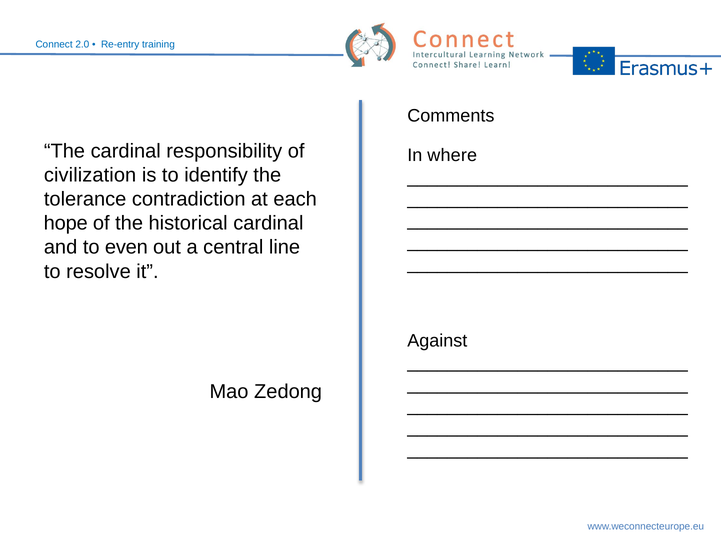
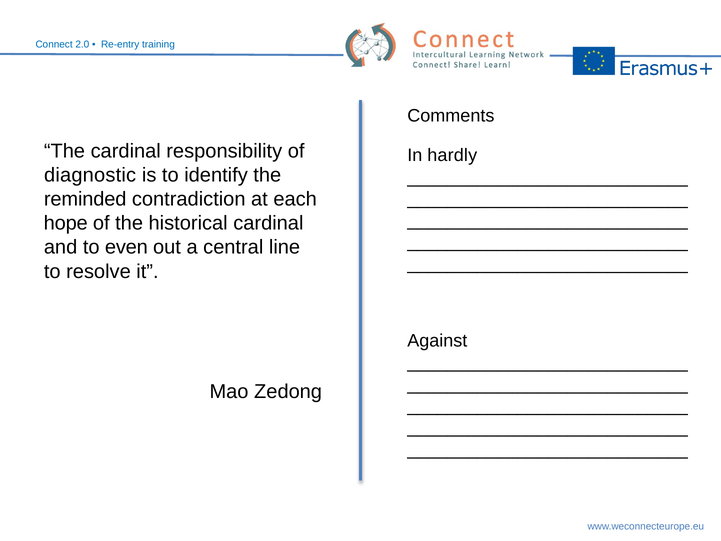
where: where -> hardly
civilization: civilization -> diagnostic
tolerance: tolerance -> reminded
